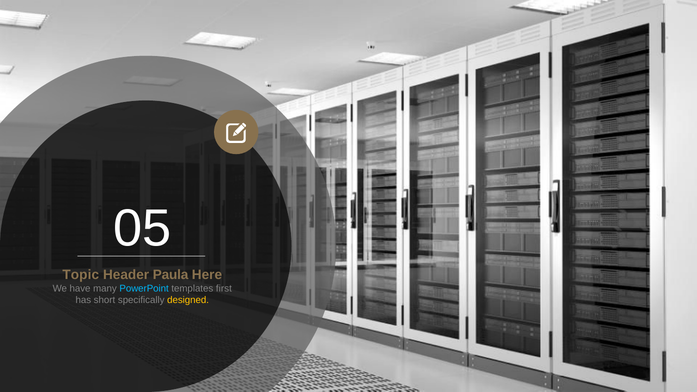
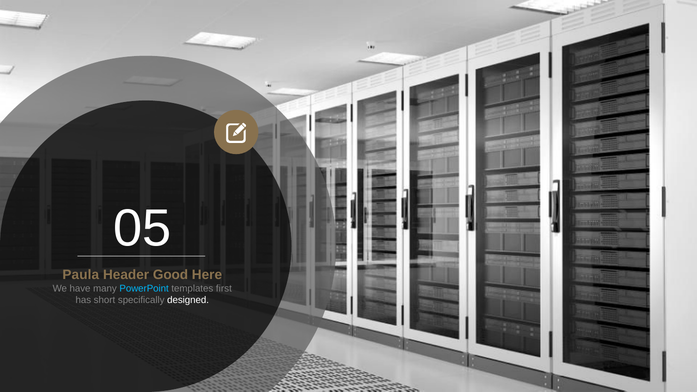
Topic: Topic -> Paula
Paula: Paula -> Good
designed colour: yellow -> white
